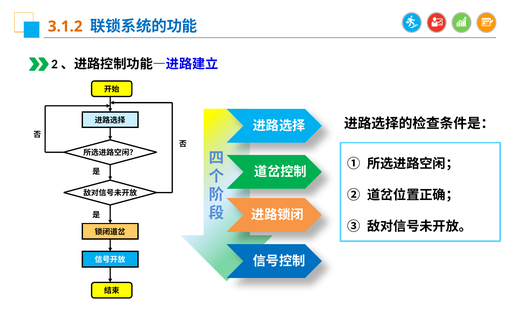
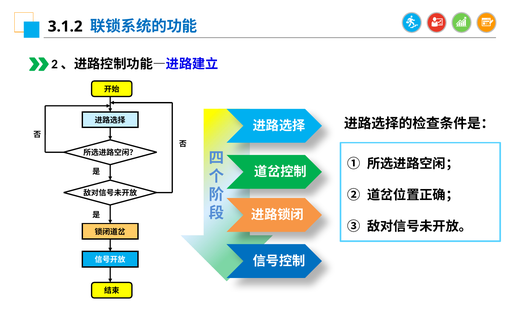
3.1.2 colour: orange -> black
